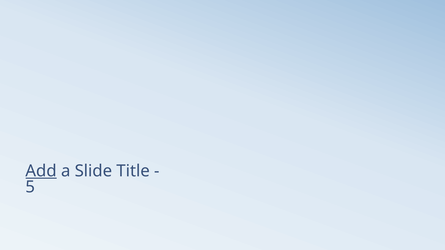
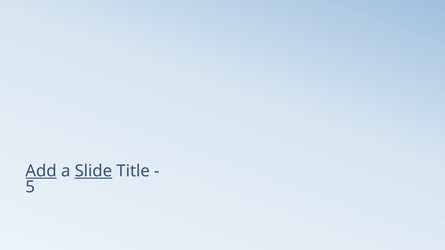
Slide underline: none -> present
